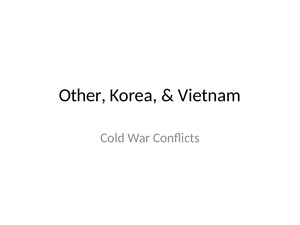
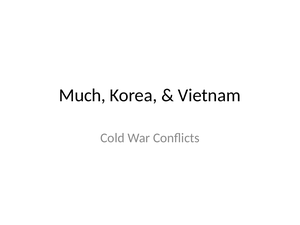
Other: Other -> Much
